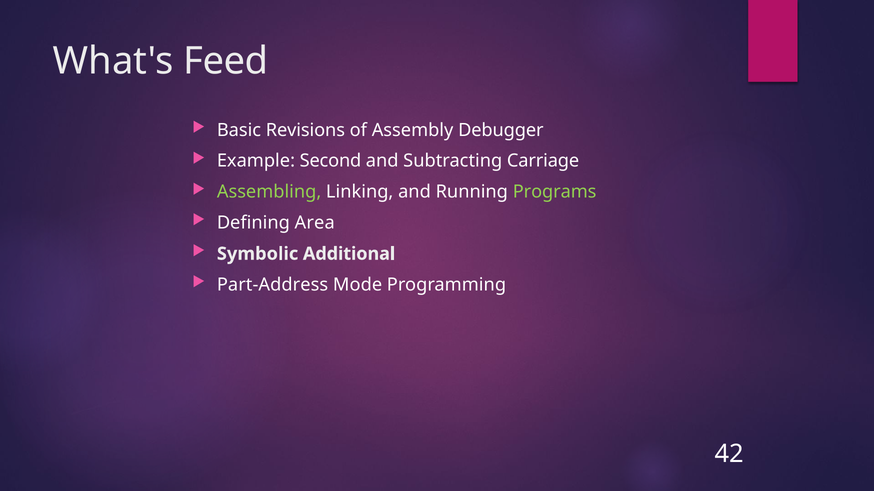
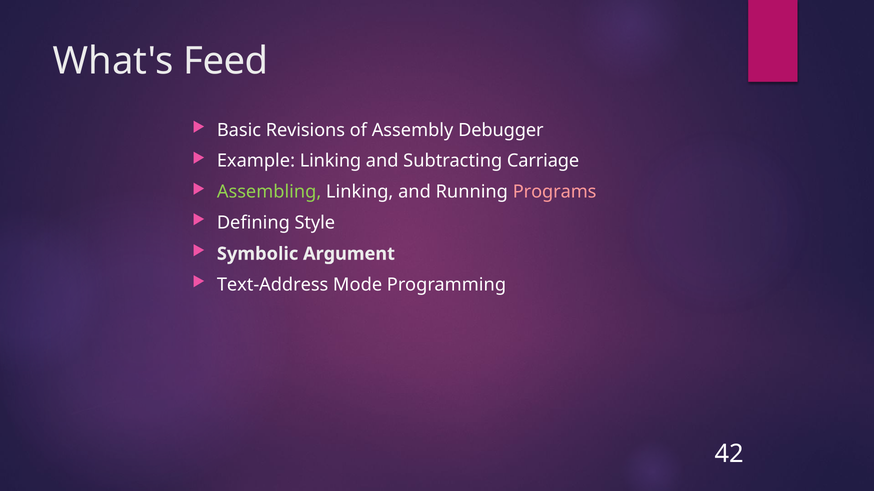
Example Second: Second -> Linking
Programs colour: light green -> pink
Area: Area -> Style
Additional: Additional -> Argument
Part-Address: Part-Address -> Text-Address
